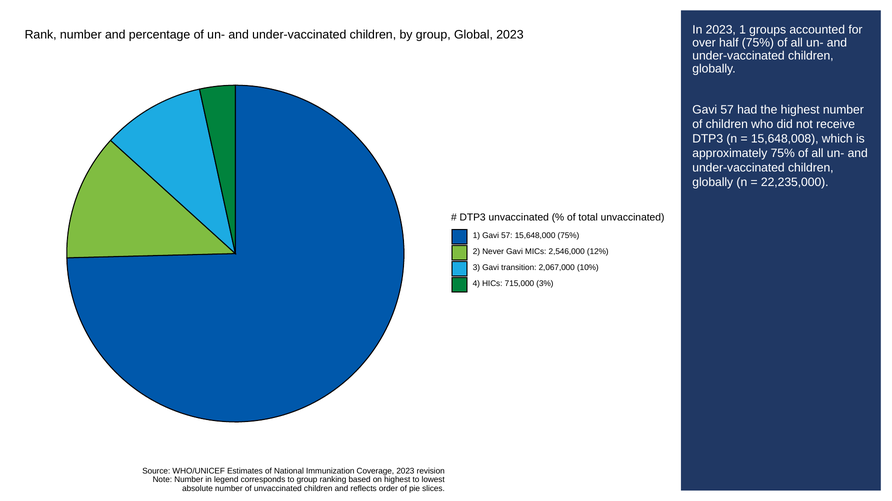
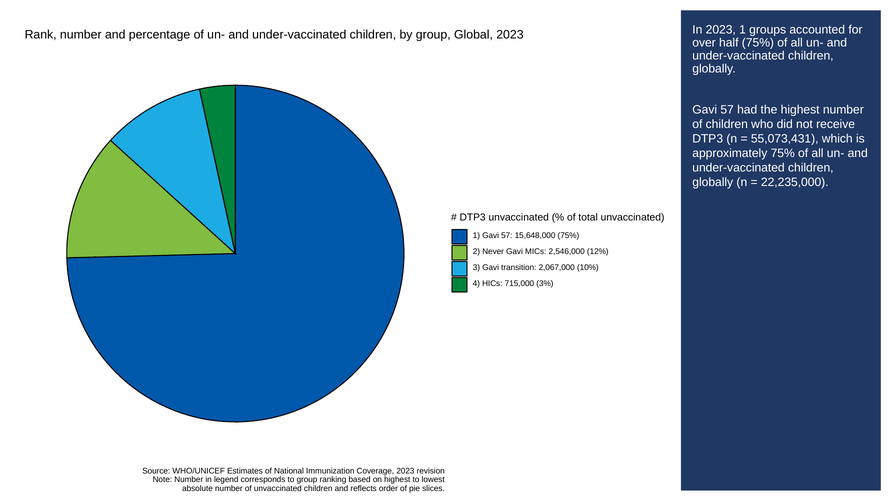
15,648,008: 15,648,008 -> 55,073,431
